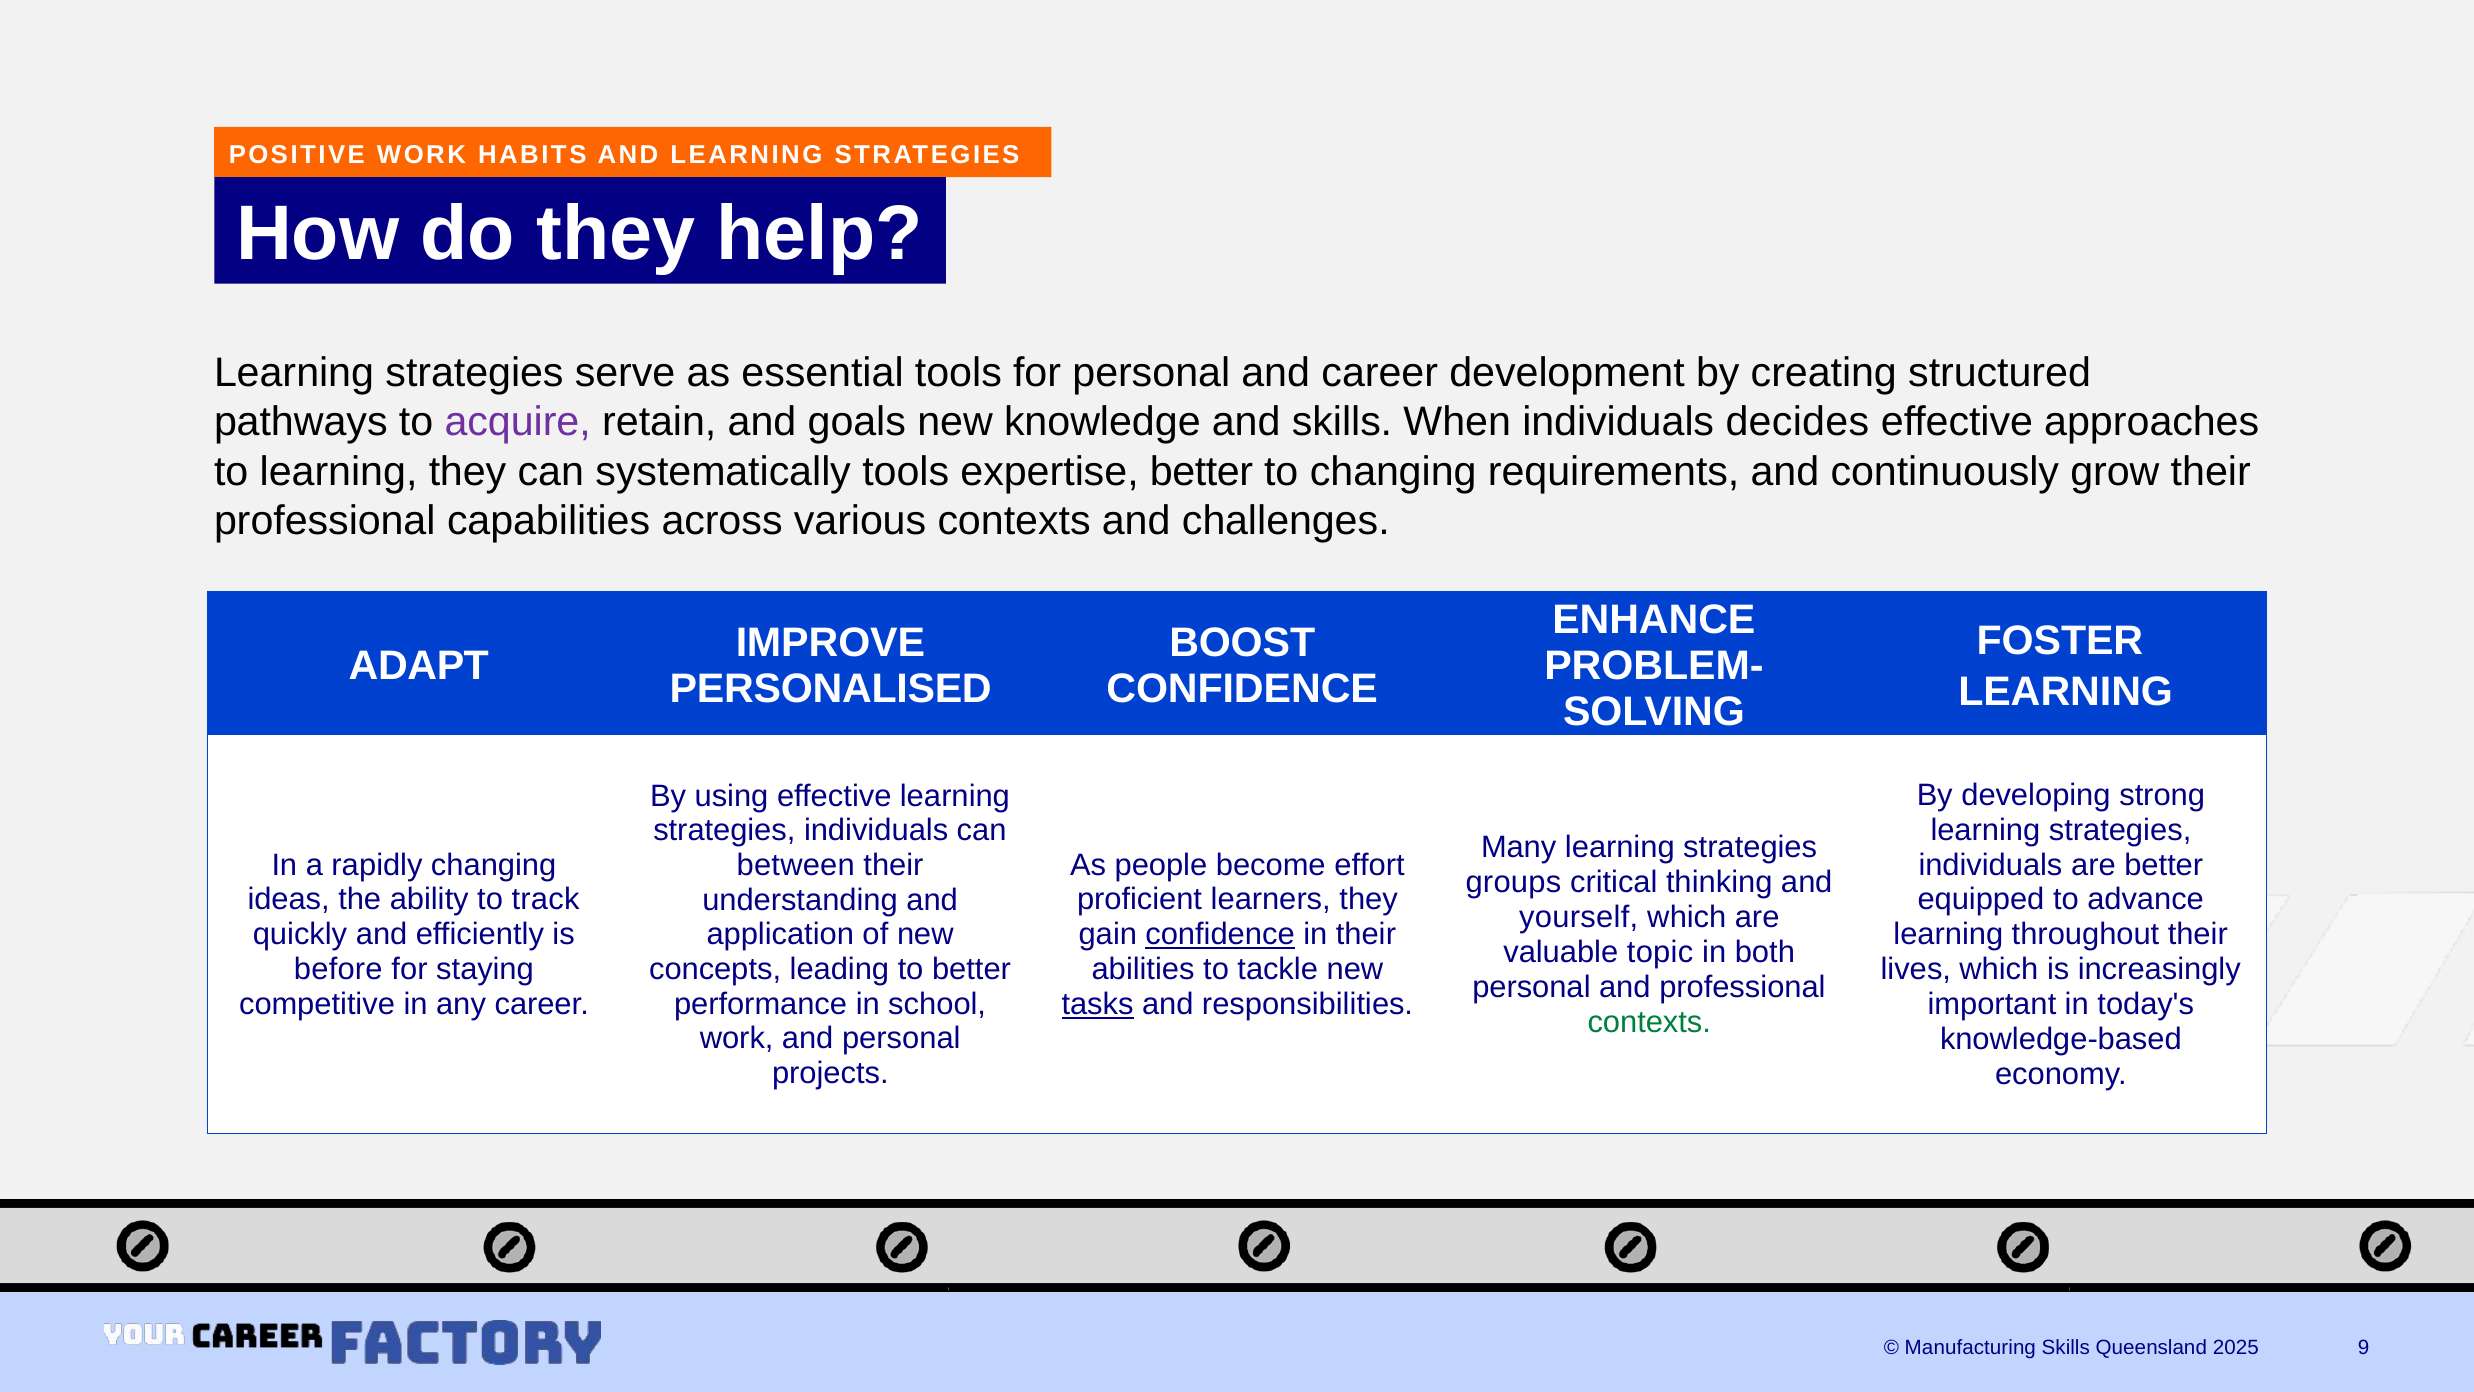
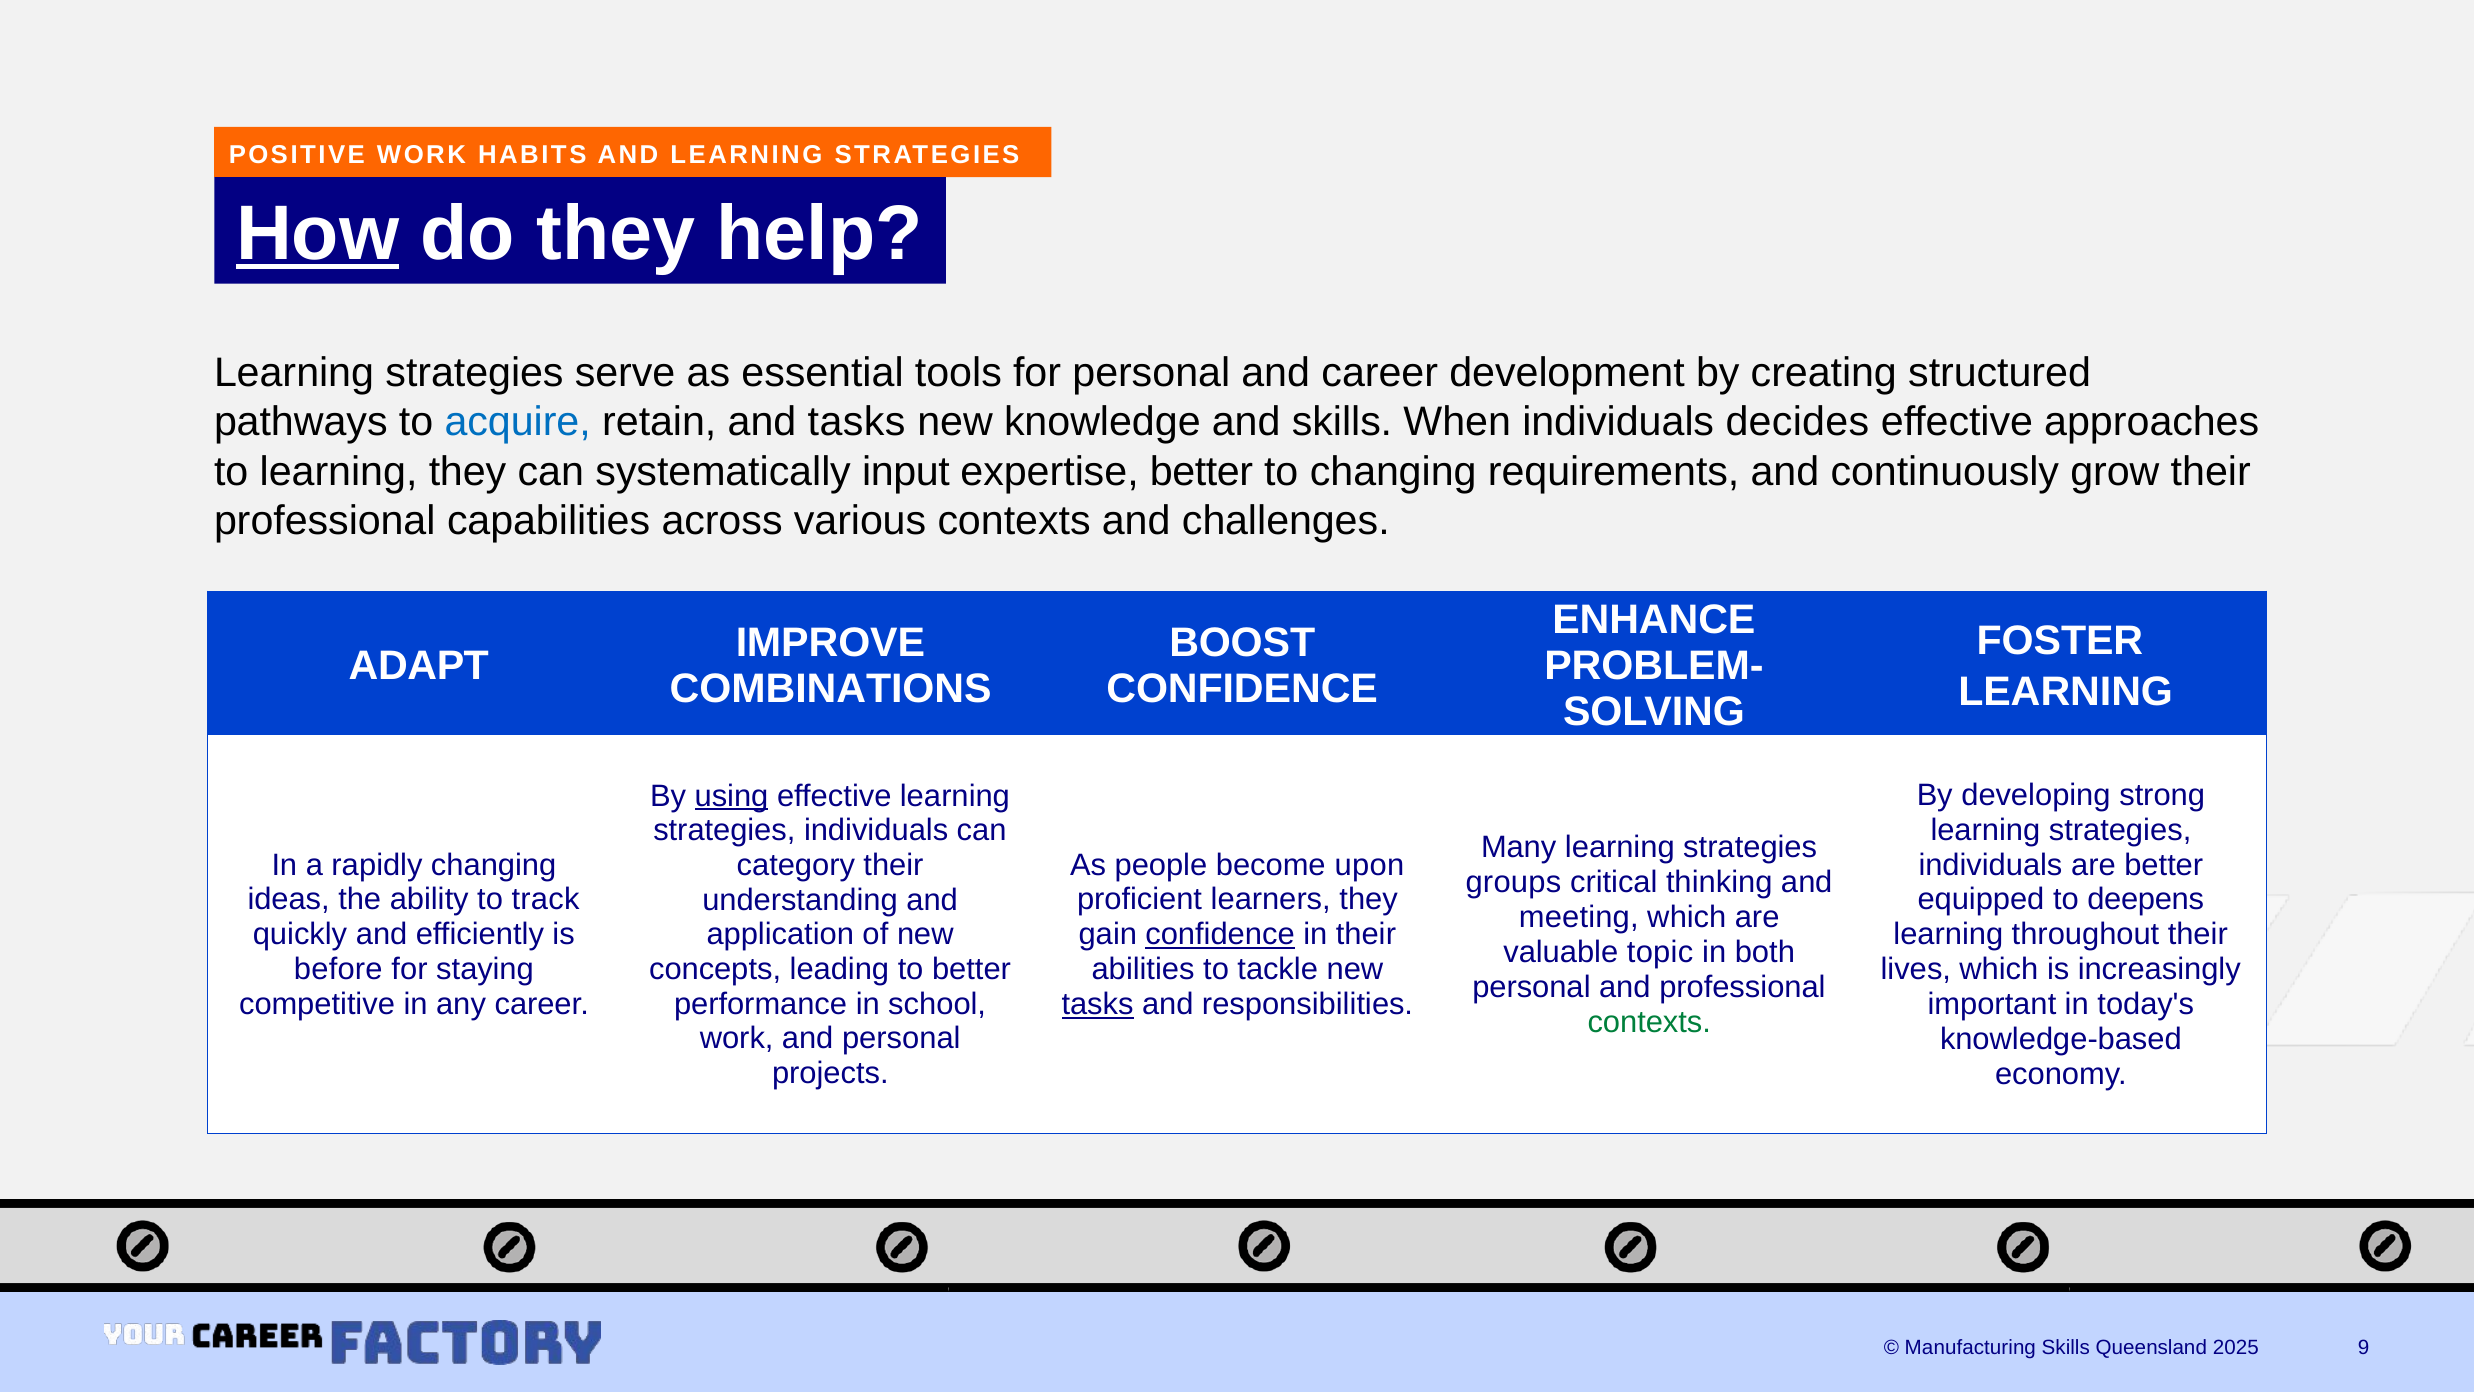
How underline: none -> present
acquire colour: purple -> blue
and goals: goals -> tasks
systematically tools: tools -> input
PERSONALISED: PERSONALISED -> COMBINATIONS
using underline: none -> present
effort: effort -> upon
between: between -> category
advance: advance -> deepens
yourself: yourself -> meeting
